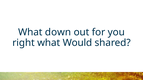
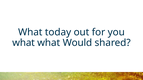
down: down -> today
right at (24, 43): right -> what
